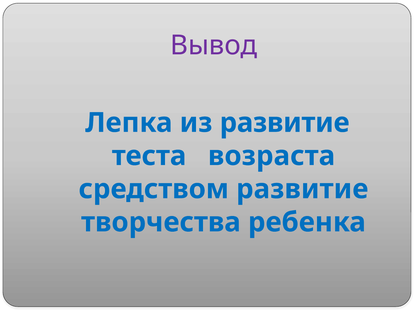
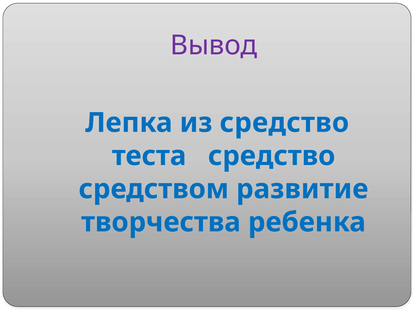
из развитие: развитие -> средство
теста возраста: возраста -> средство
